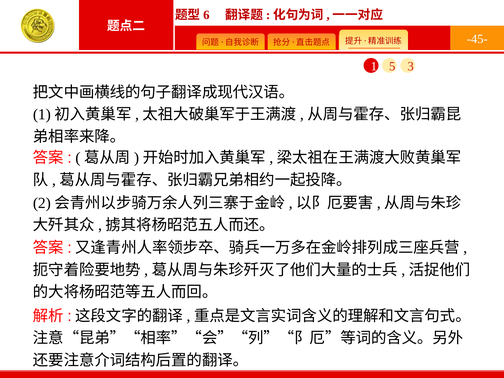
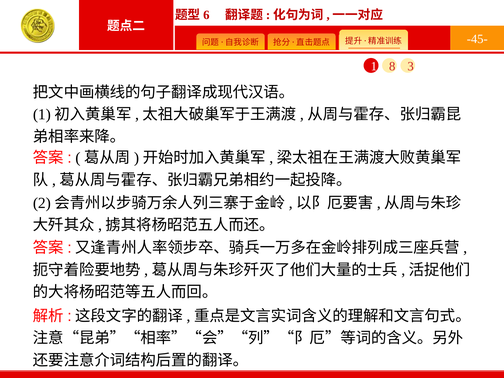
5: 5 -> 8
